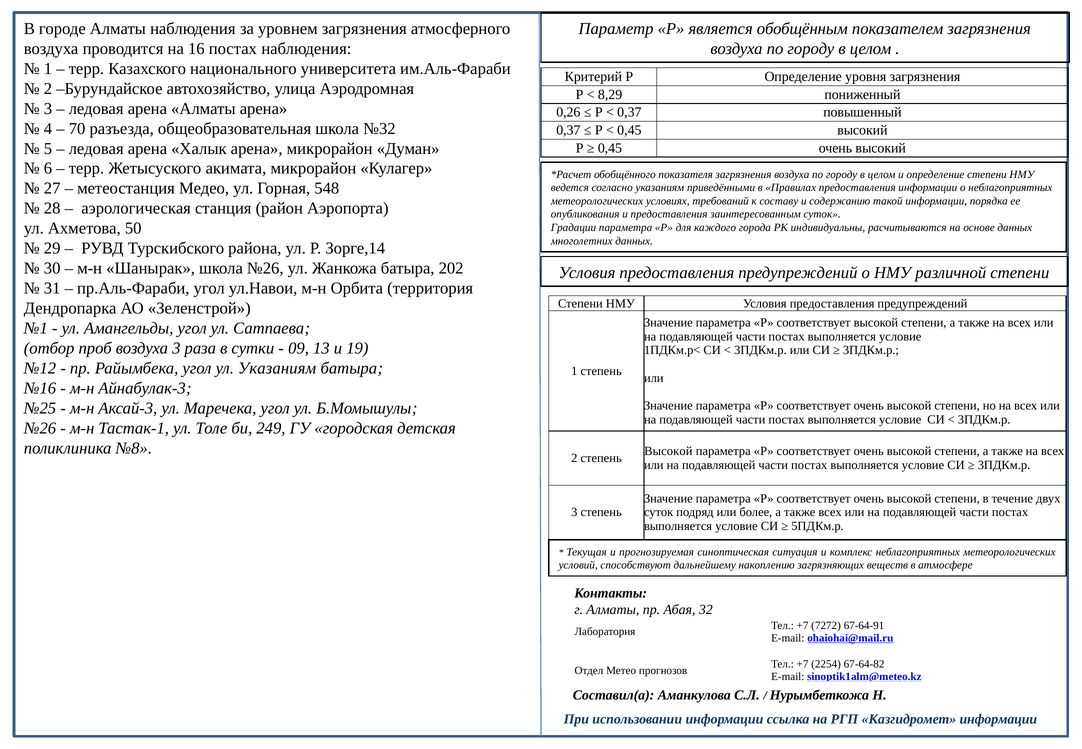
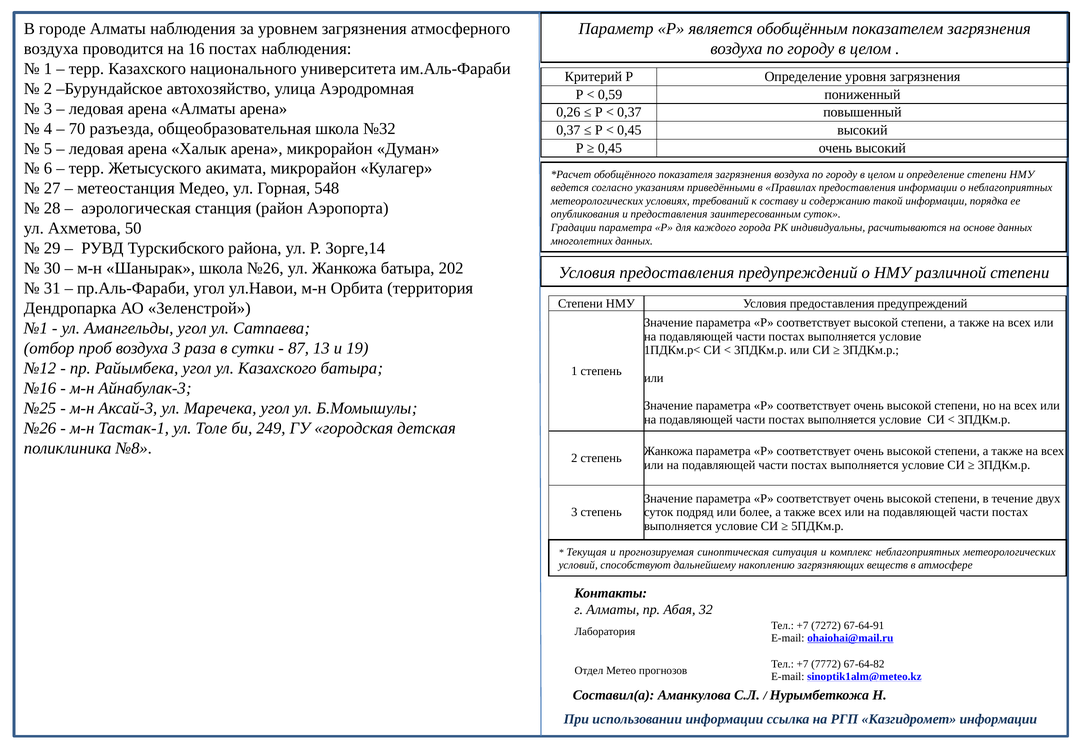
8,29: 8,29 -> 0,59
09: 09 -> 87
ул Указаниям: Указаниям -> Казахского
Высокой at (668, 451): Высокой -> Жанкожа
2254: 2254 -> 7772
